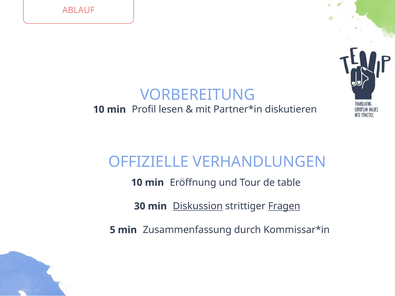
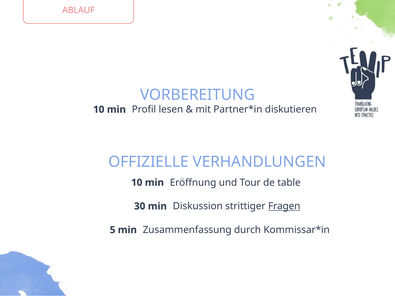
Diskussion underline: present -> none
